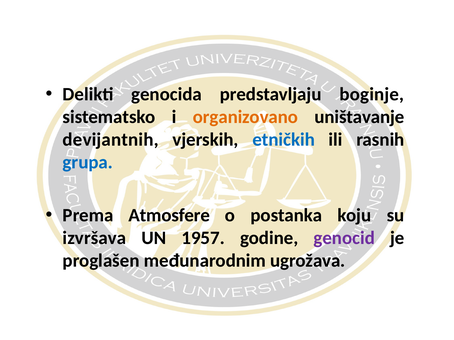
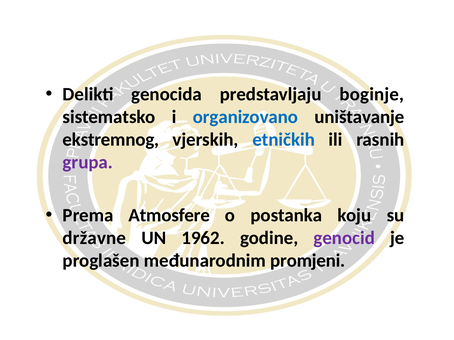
organizovano colour: orange -> blue
devijantnih: devijantnih -> ekstremnog
grupa colour: blue -> purple
izvršava: izvršava -> državne
1957: 1957 -> 1962
ugrožava: ugrožava -> promjeni
